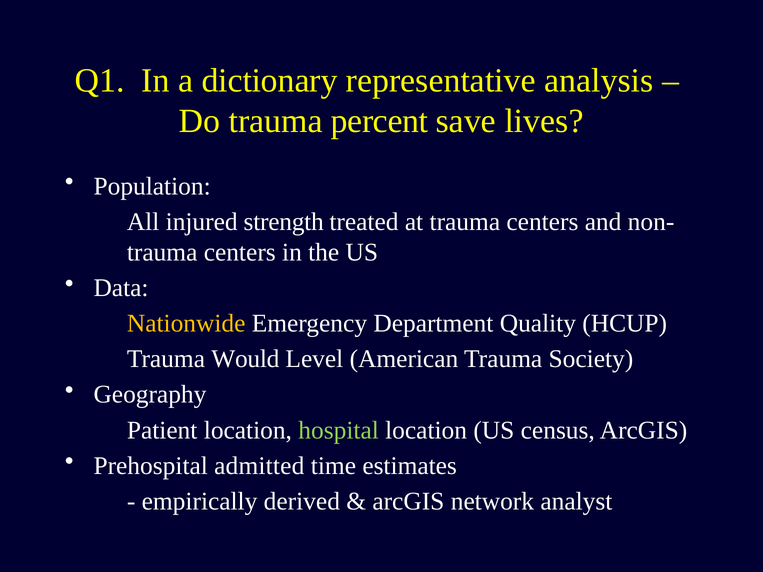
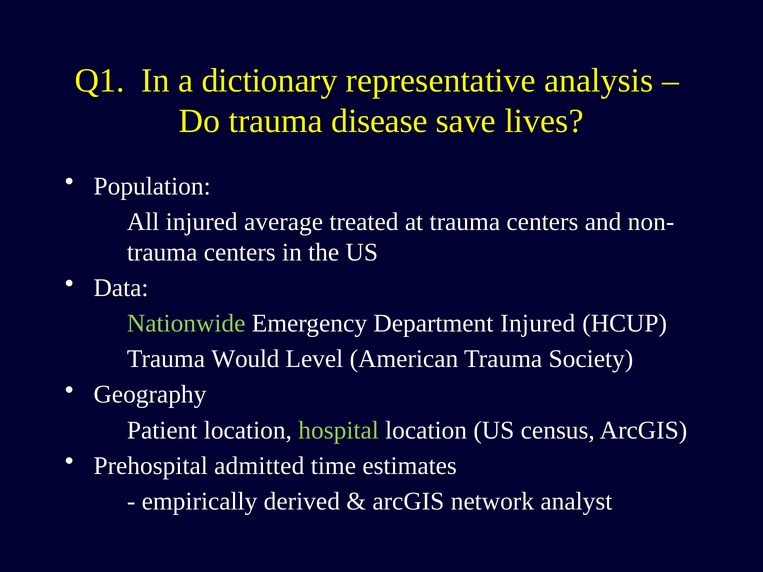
percent: percent -> disease
strength: strength -> average
Nationwide colour: yellow -> light green
Department Quality: Quality -> Injured
